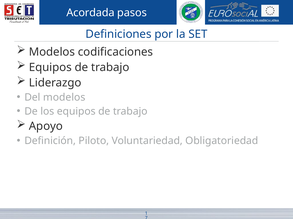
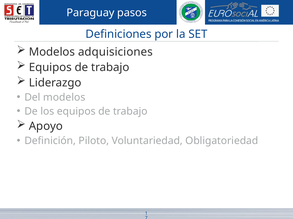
Acordada: Acordada -> Paraguay
codificaciones: codificaciones -> adquisiciones
